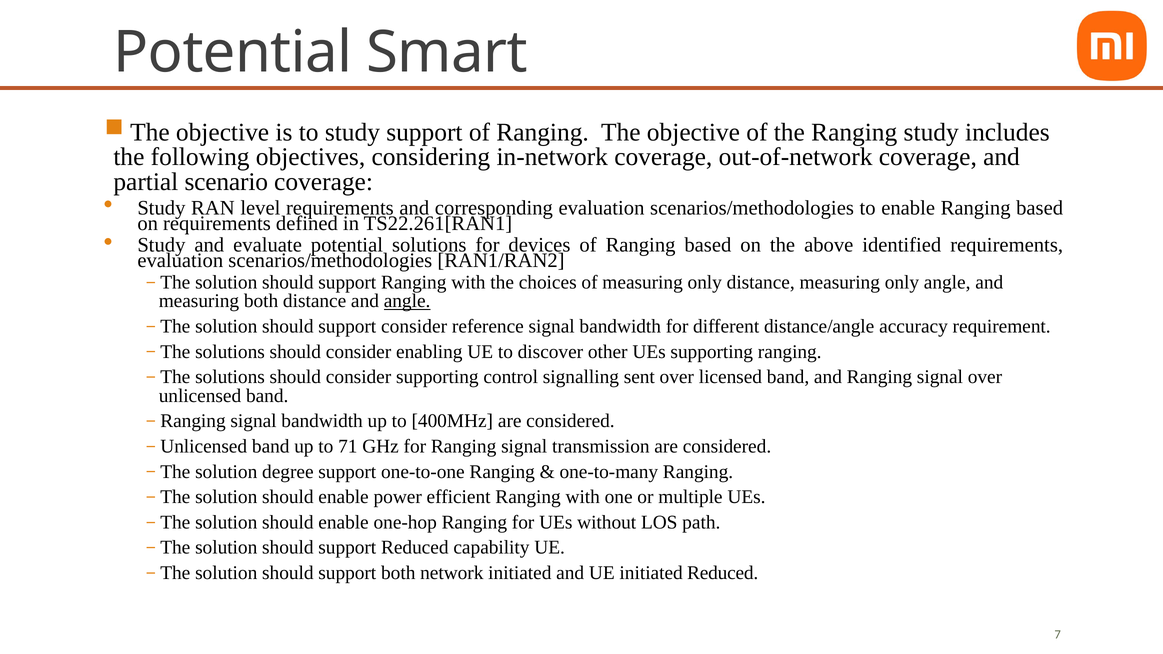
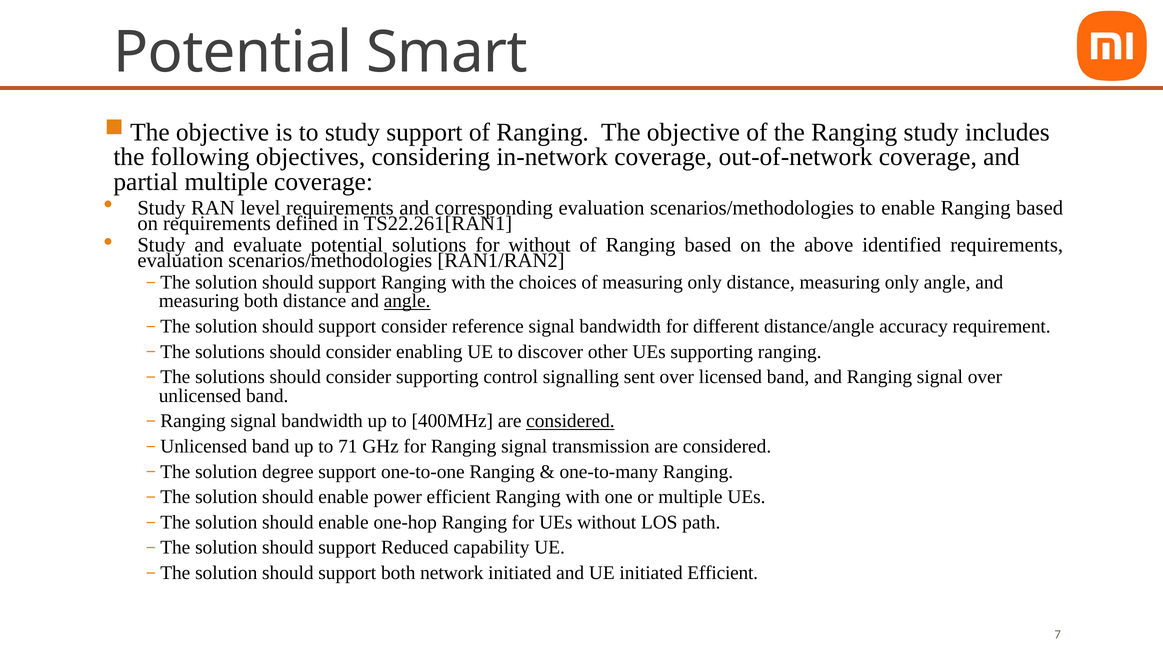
partial scenario: scenario -> multiple
for devices: devices -> without
considered at (570, 421) underline: none -> present
initiated Reduced: Reduced -> Efficient
